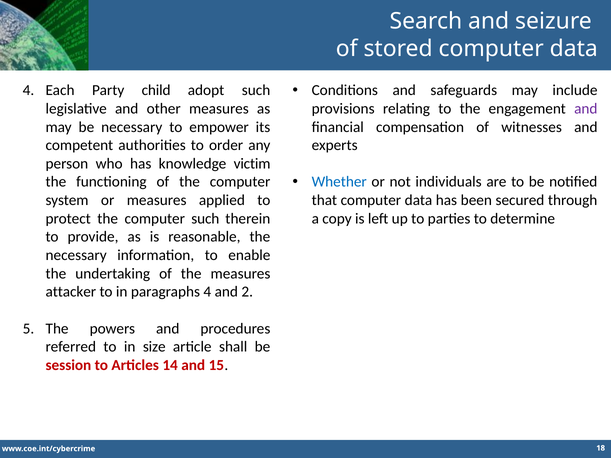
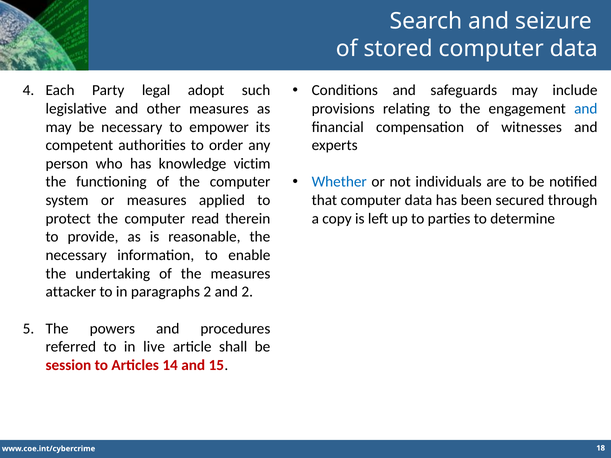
child: child -> legal
and at (586, 109) colour: purple -> blue
computer such: such -> read
paragraphs 4: 4 -> 2
size: size -> live
